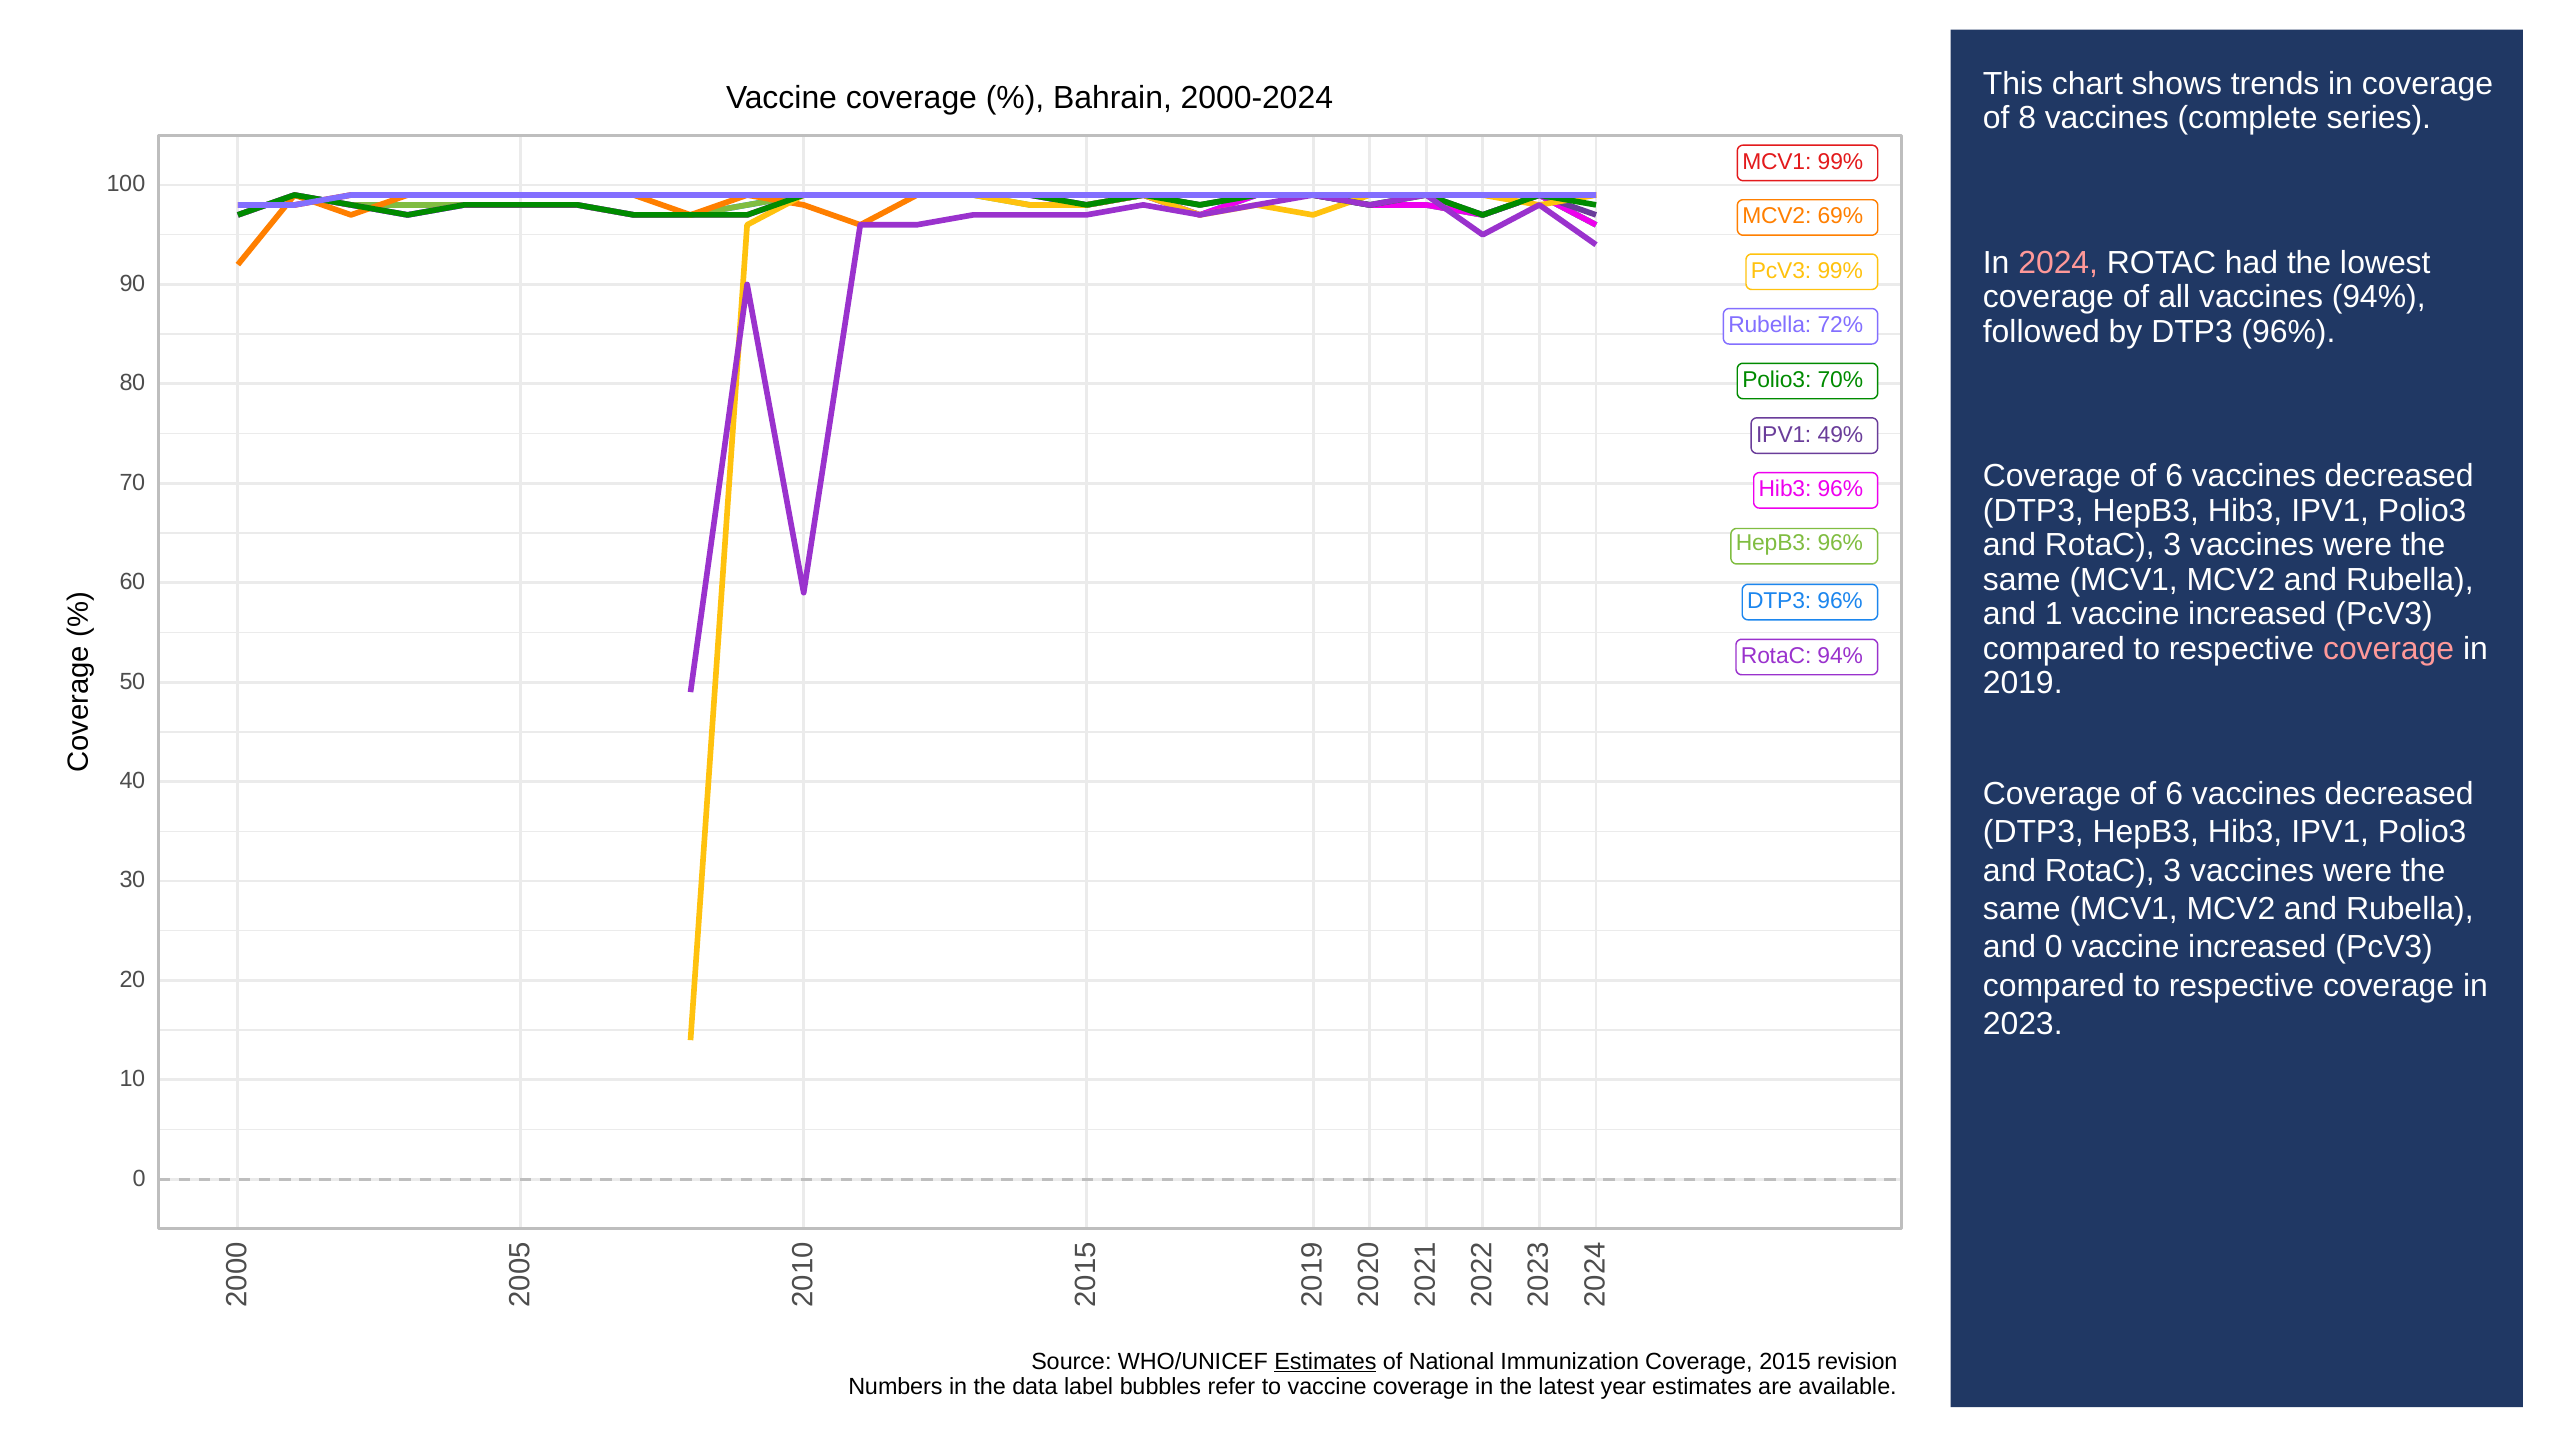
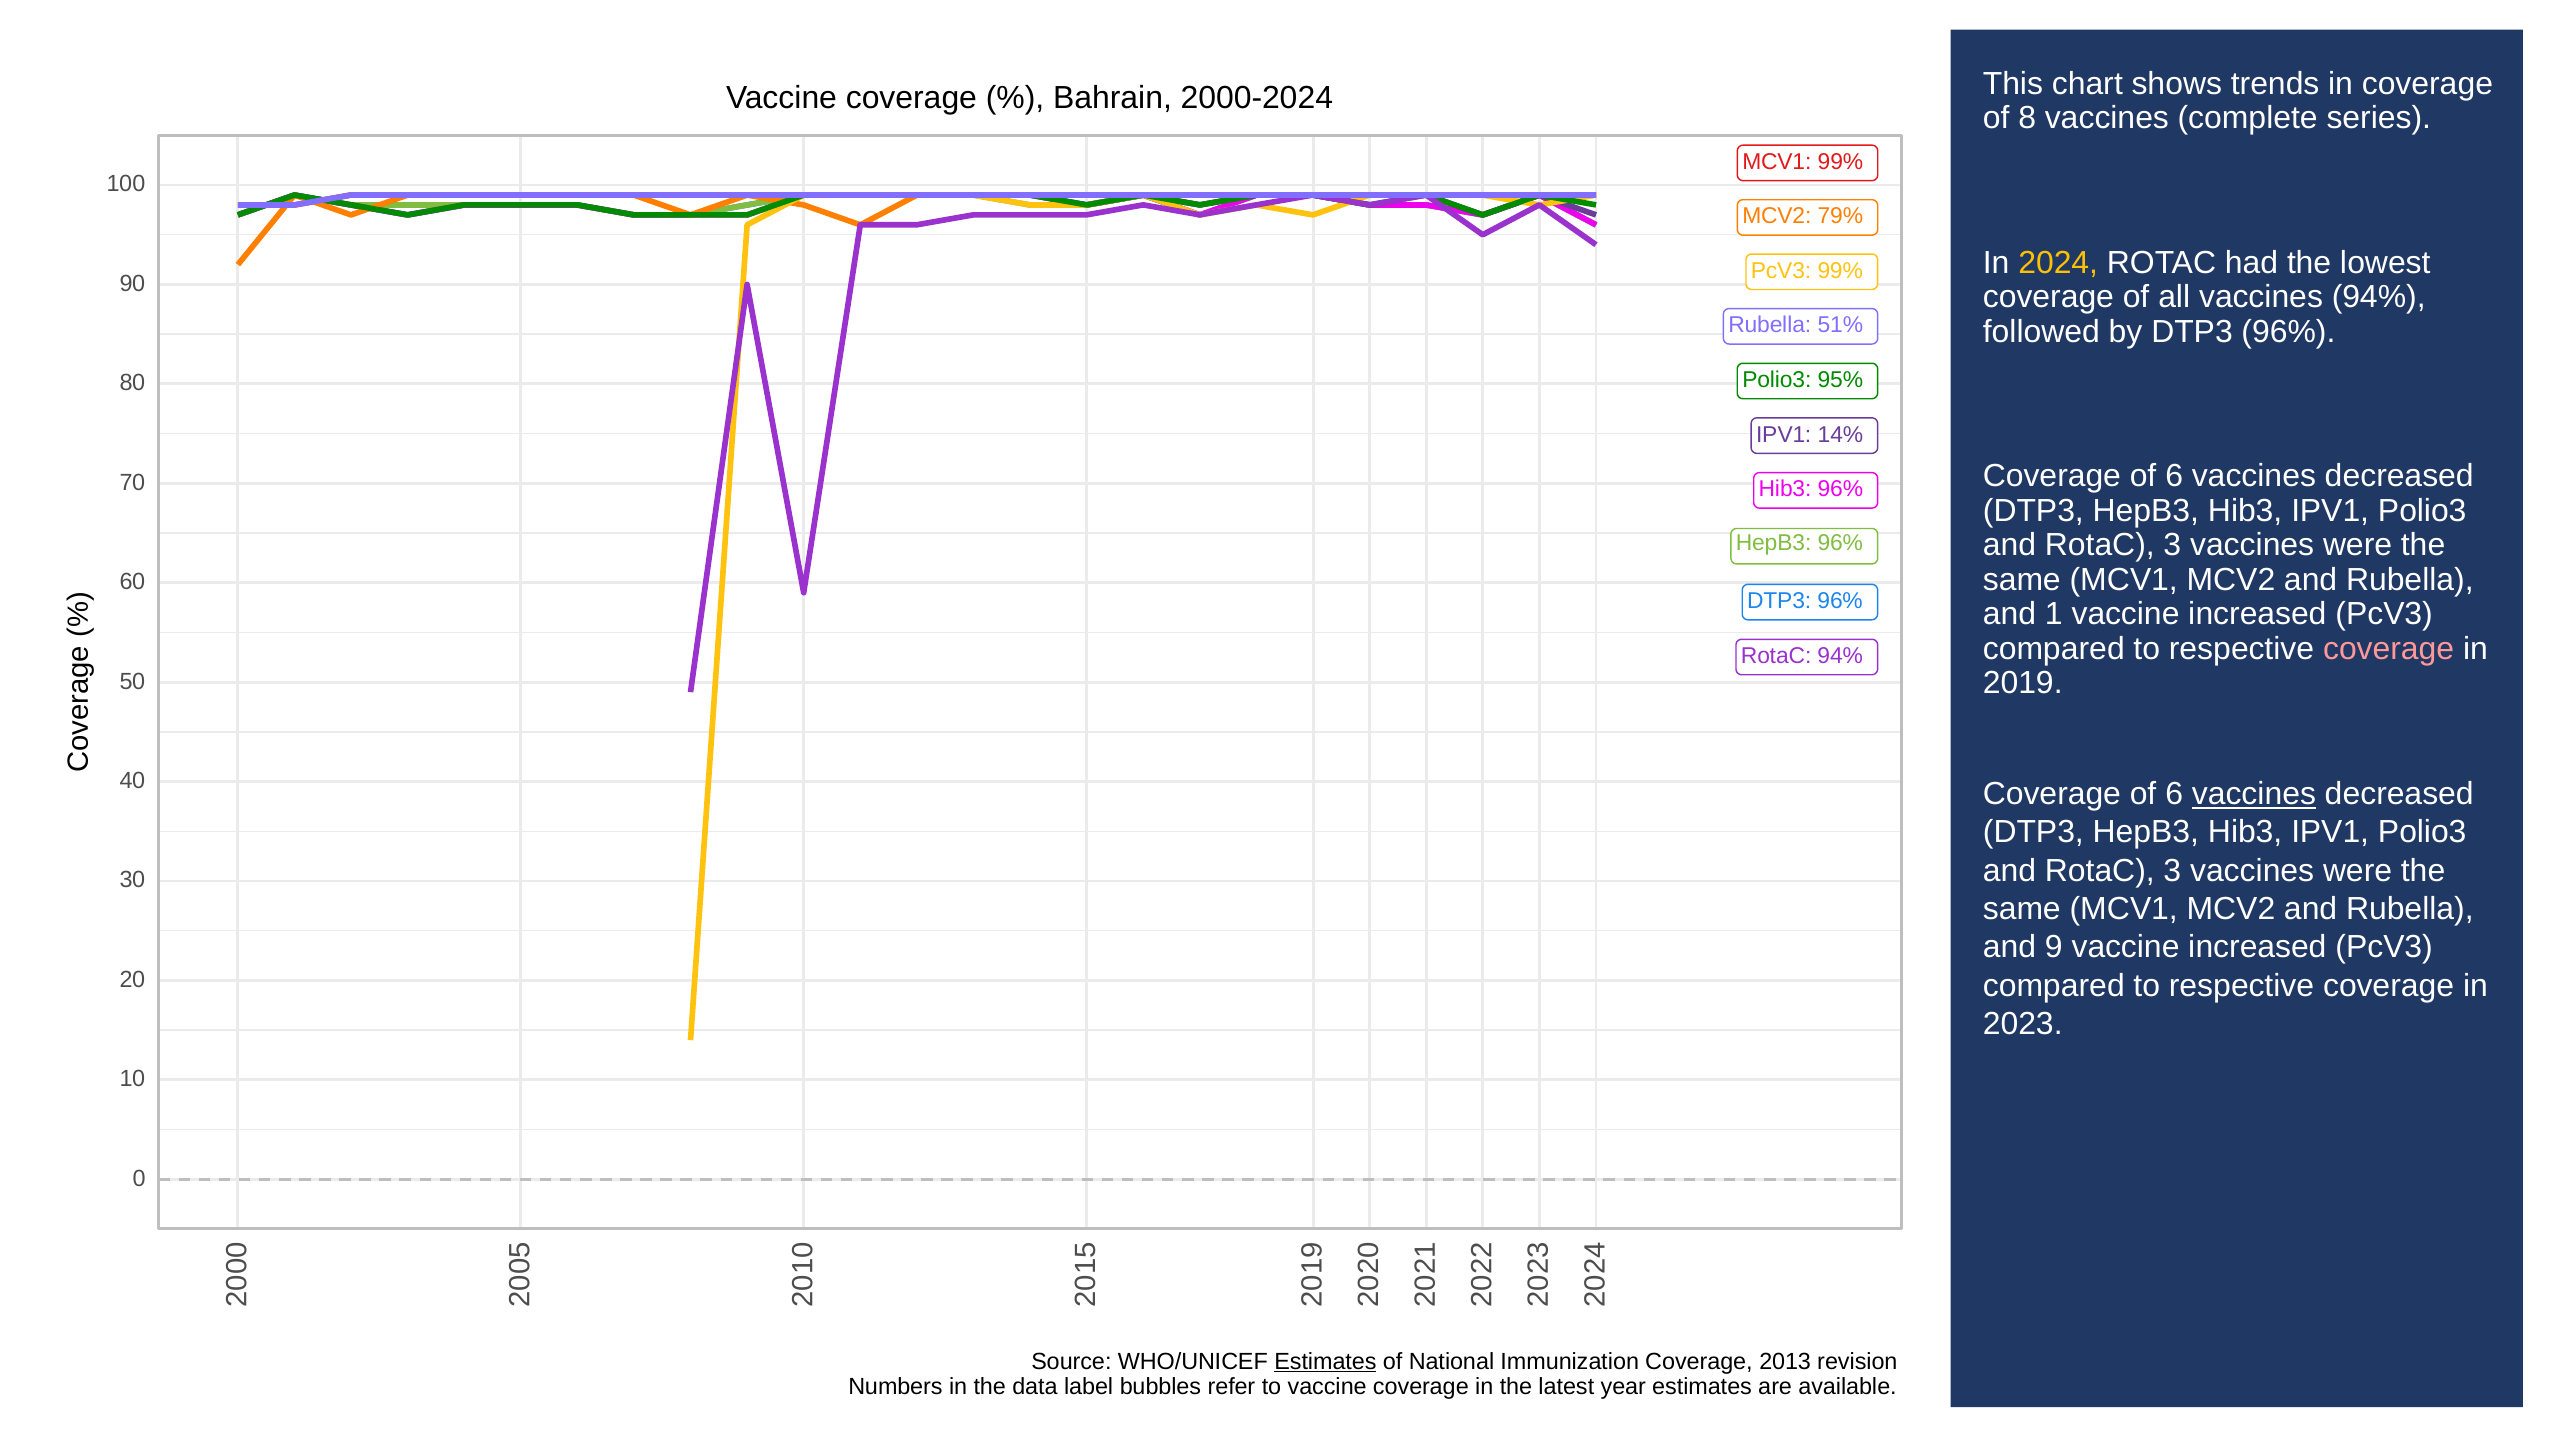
69%: 69% -> 79%
2024 at (2058, 263) colour: pink -> yellow
72%: 72% -> 51%
70%: 70% -> 95%
49%: 49% -> 14%
vaccines at (2254, 794) underline: none -> present
and 0: 0 -> 9
2015: 2015 -> 2013
